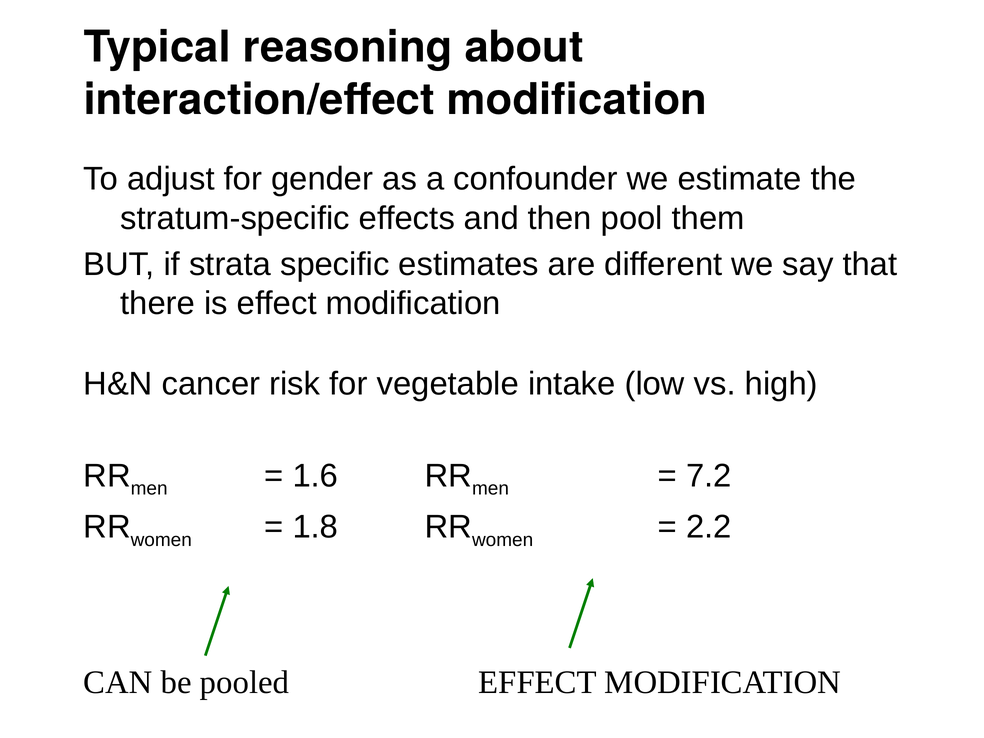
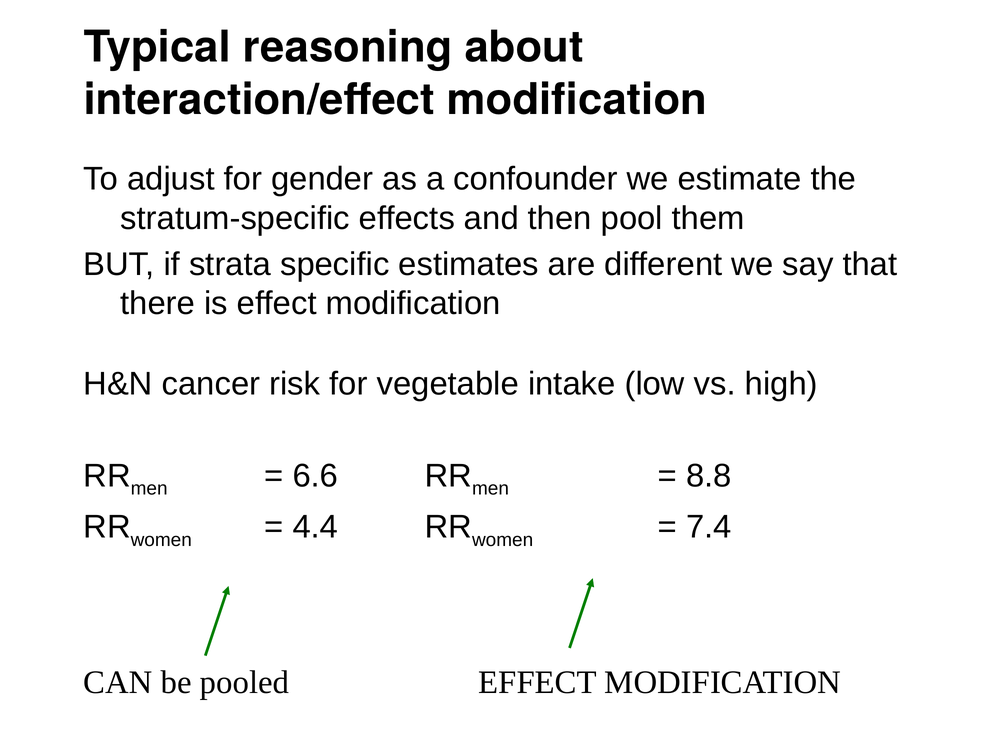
1.6: 1.6 -> 6.6
7.2: 7.2 -> 8.8
1.8: 1.8 -> 4.4
2.2: 2.2 -> 7.4
